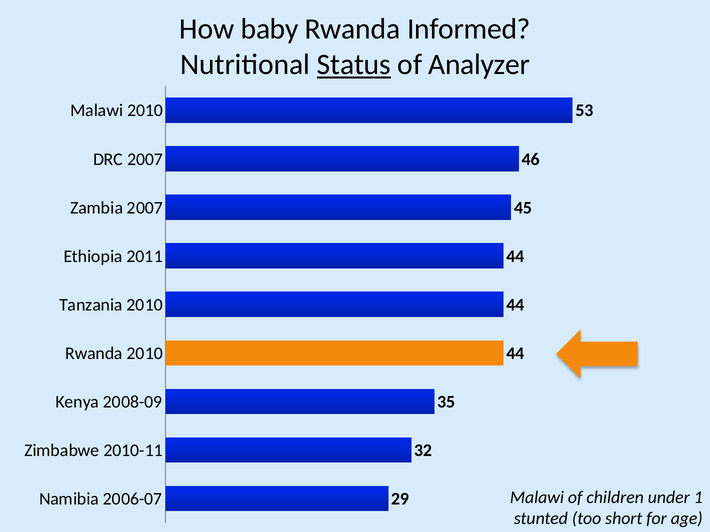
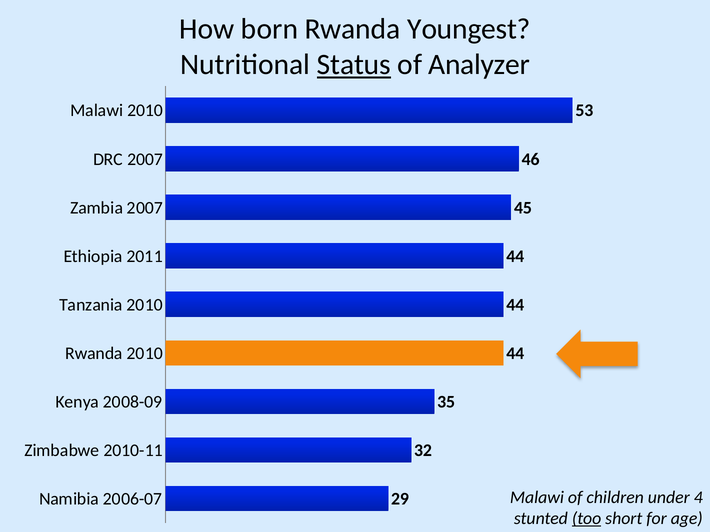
baby: baby -> born
Informed: Informed -> Youngest
1: 1 -> 4
too underline: none -> present
